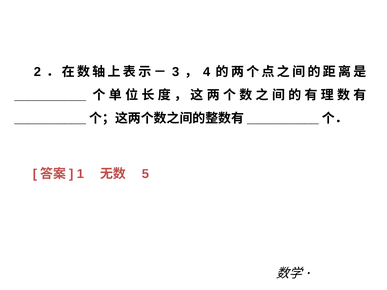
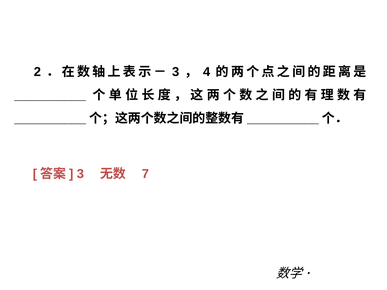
1 at (80, 174): 1 -> 3
5: 5 -> 7
